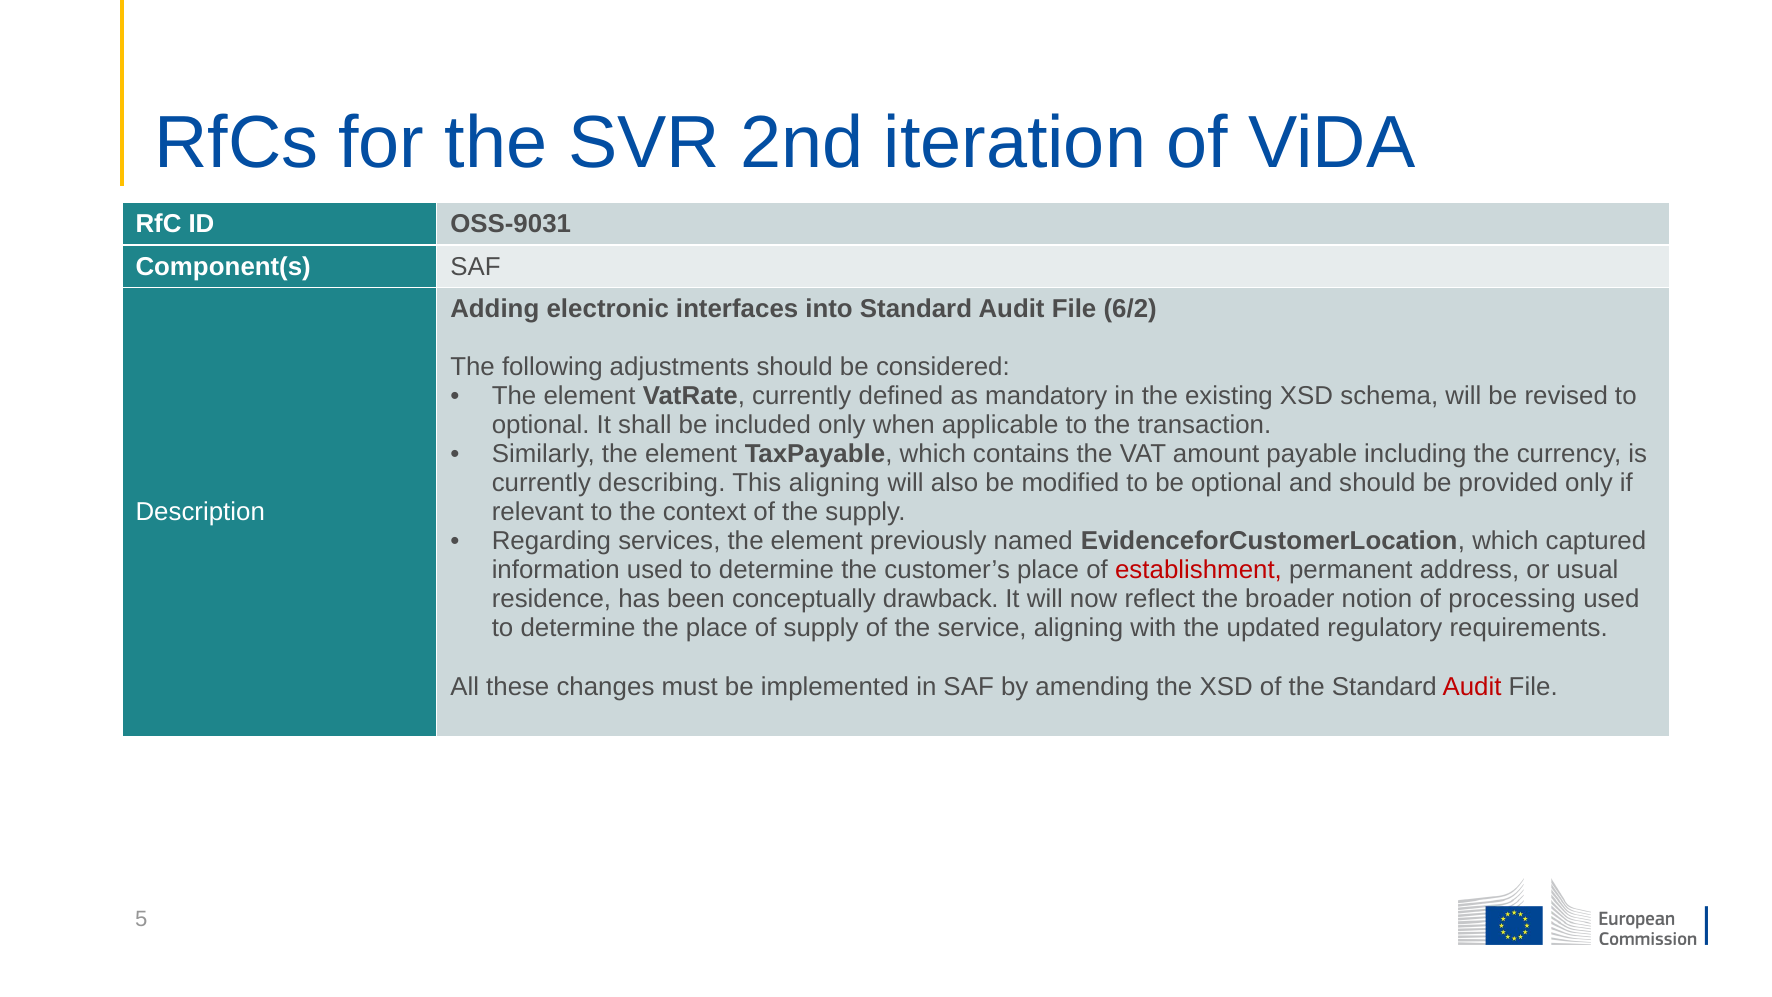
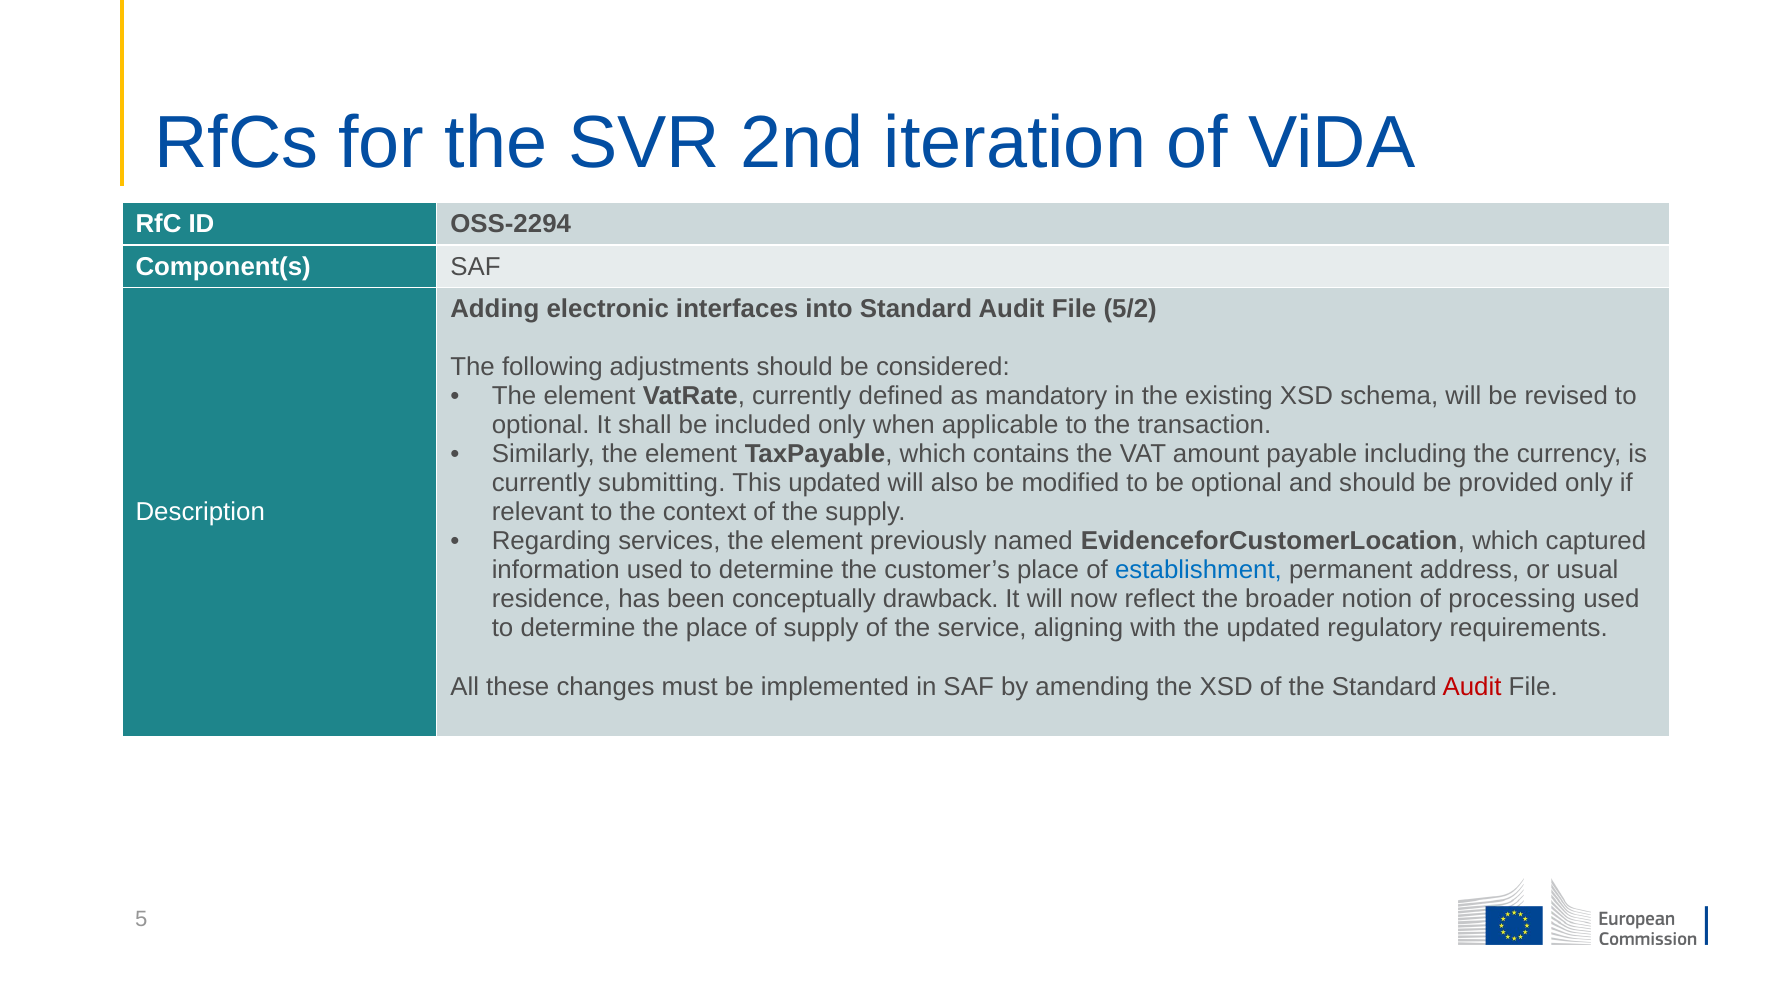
OSS-9031: OSS-9031 -> OSS-2294
6/2: 6/2 -> 5/2
describing: describing -> submitting
This aligning: aligning -> updated
establishment colour: red -> blue
